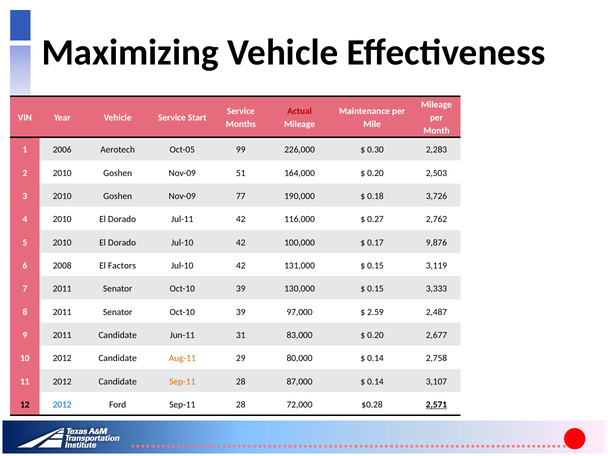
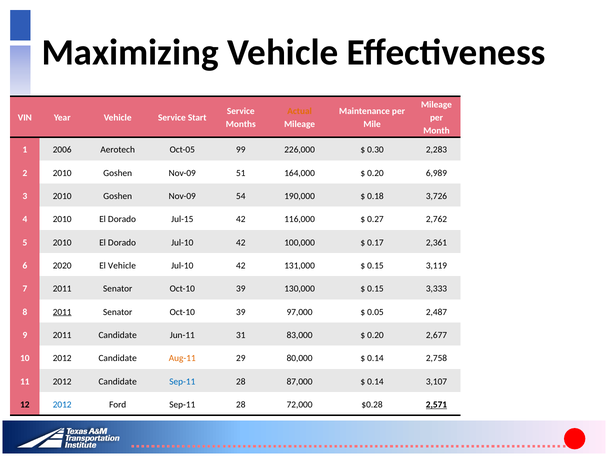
Actual colour: red -> orange
2,503: 2,503 -> 6,989
77: 77 -> 54
Jul-11: Jul-11 -> Jul-15
9,876: 9,876 -> 2,361
2008: 2008 -> 2020
El Factors: Factors -> Vehicle
2011 at (62, 312) underline: none -> present
2.59: 2.59 -> 0.05
Sep-11 at (182, 381) colour: orange -> blue
